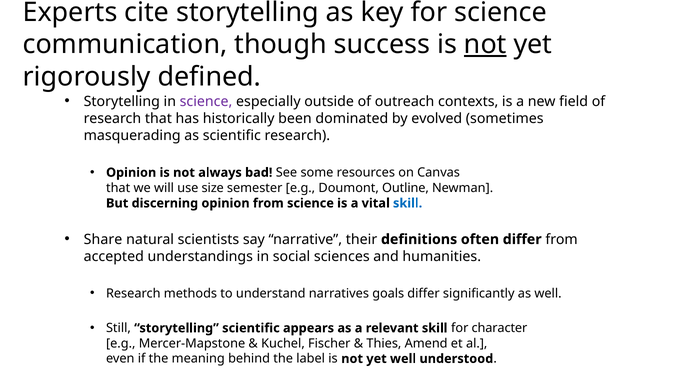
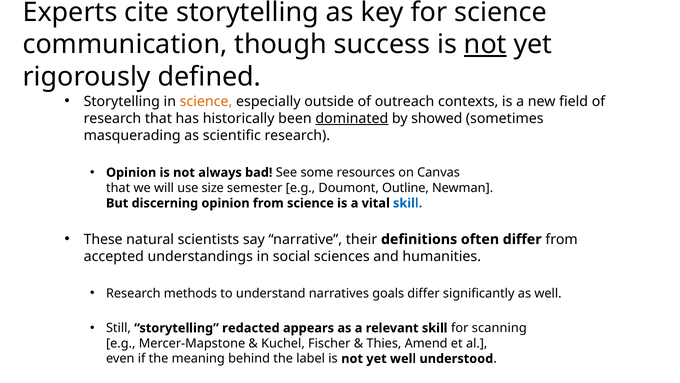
science at (206, 101) colour: purple -> orange
dominated underline: none -> present
evolved: evolved -> showed
Share: Share -> These
storytelling scientific: scientific -> redacted
character: character -> scanning
